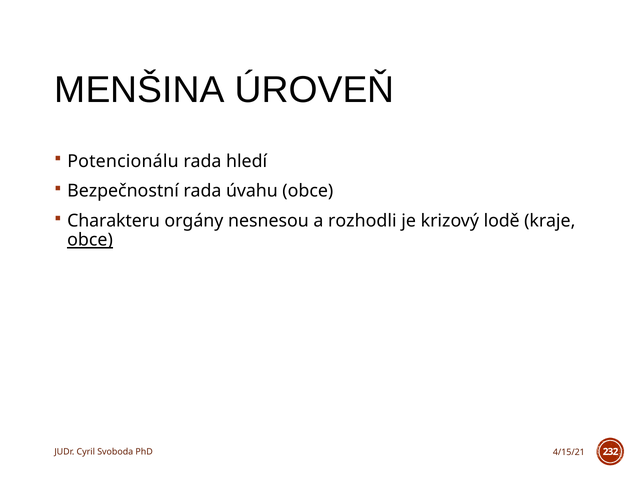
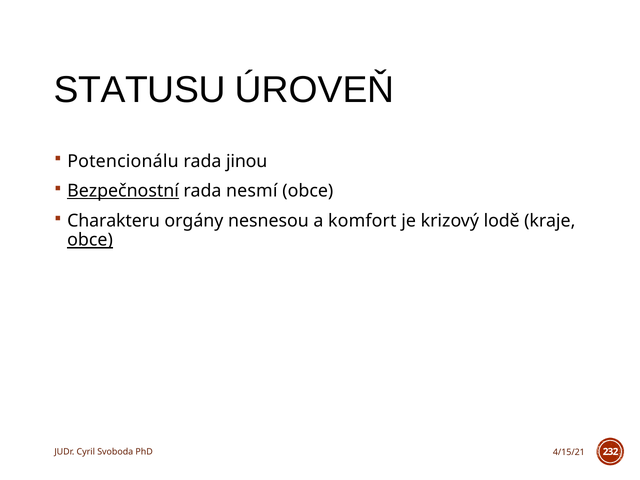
MENŠINA: MENŠINA -> STATUSU
hledí: hledí -> jinou
Bezpečnostní underline: none -> present
úvahu: úvahu -> nesmí
rozhodli: rozhodli -> komfort
